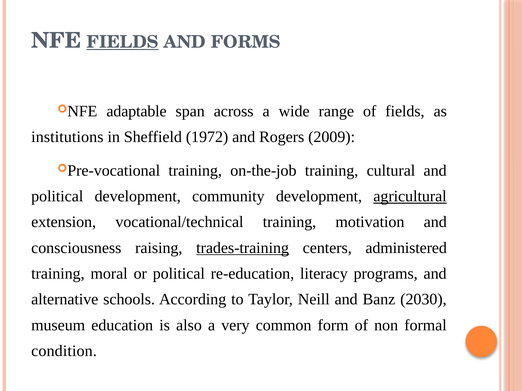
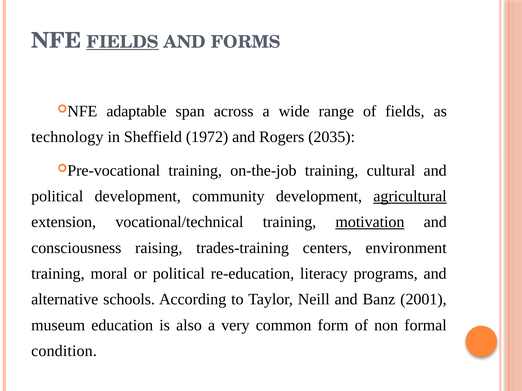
institutions: institutions -> technology
2009: 2009 -> 2035
motivation underline: none -> present
trades-training underline: present -> none
administered: administered -> environment
2030: 2030 -> 2001
